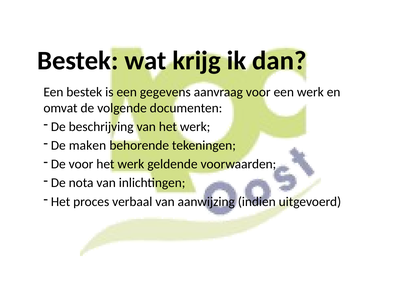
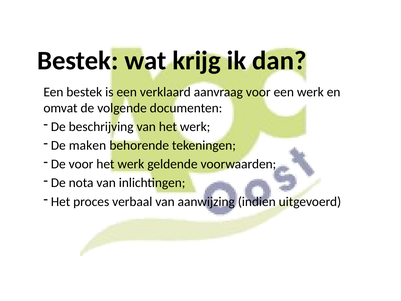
gegevens: gegevens -> verklaard
